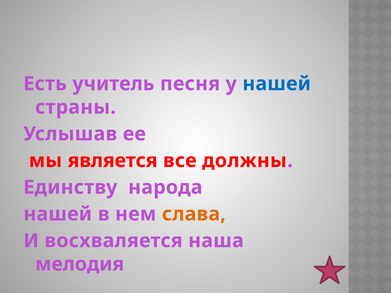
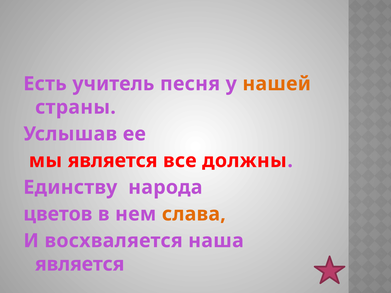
нашей at (277, 84) colour: blue -> orange
нашей at (58, 214): нашей -> цветов
мелодия at (80, 264): мелодия -> является
